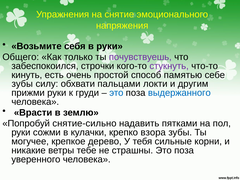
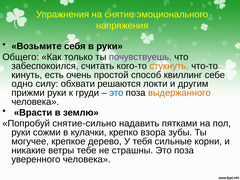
строчки: строчки -> считать
стукнуть colour: purple -> orange
памятью: памятью -> квиллинг
зубы at (22, 84): зубы -> одно
пальцами: пальцами -> решаются
выдержанного colour: blue -> orange
